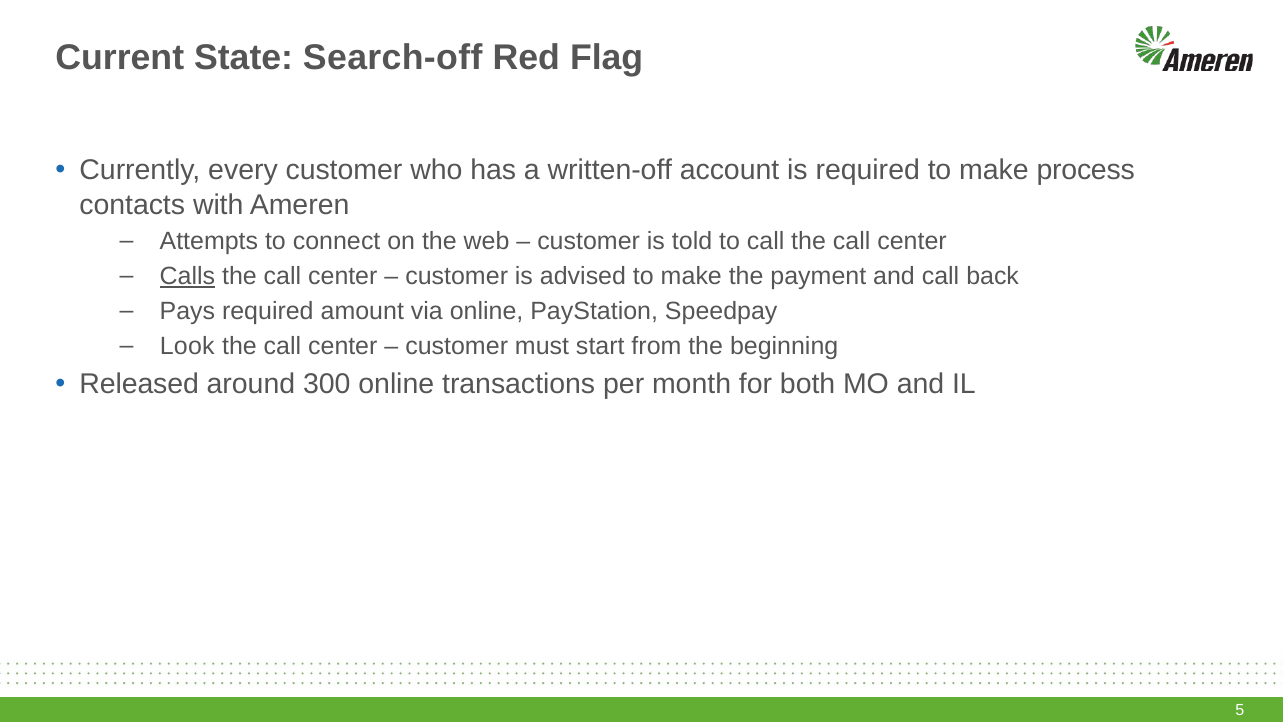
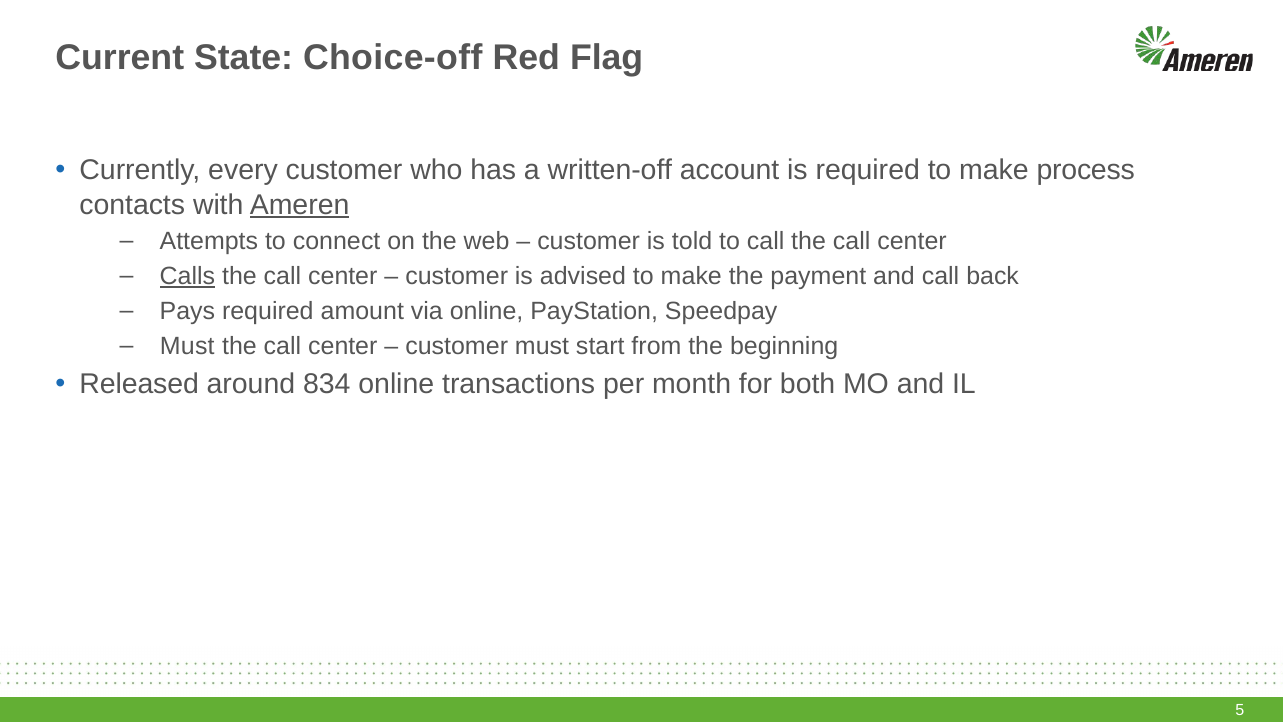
Search-off: Search-off -> Choice-off
Ameren underline: none -> present
Look at (187, 346): Look -> Must
300: 300 -> 834
